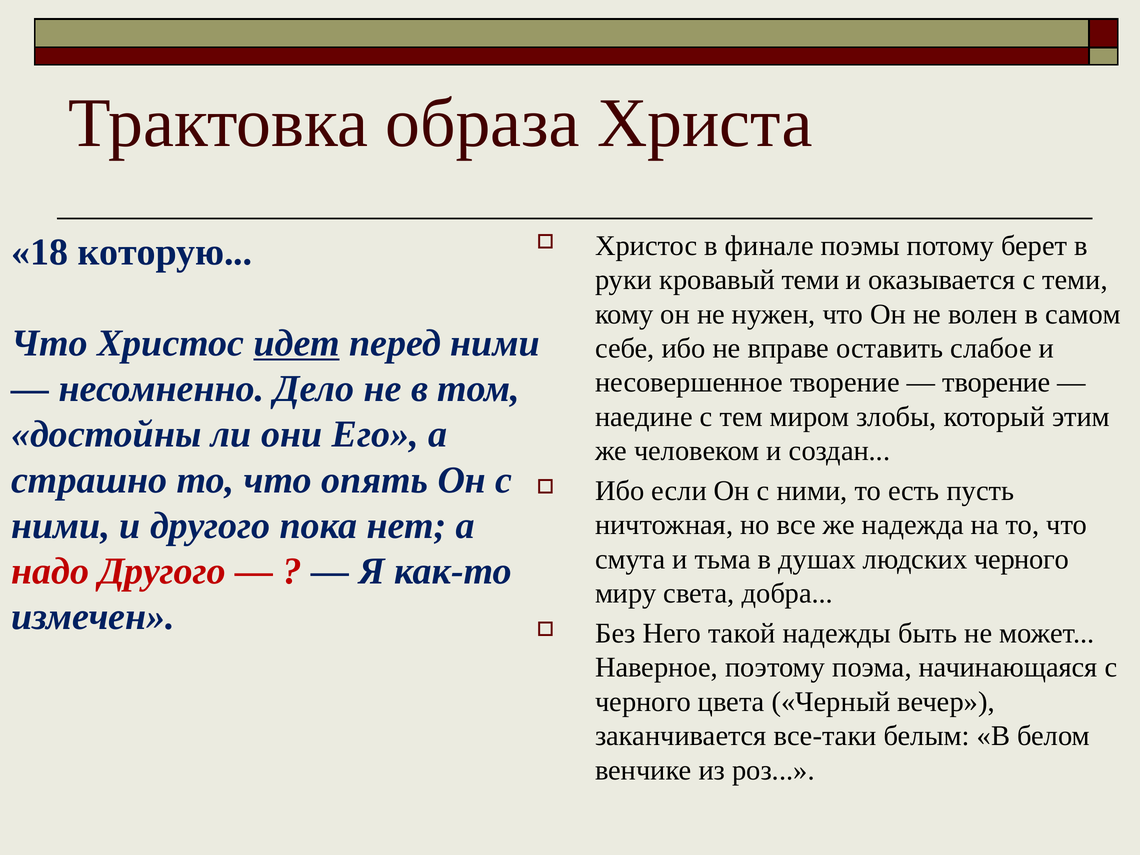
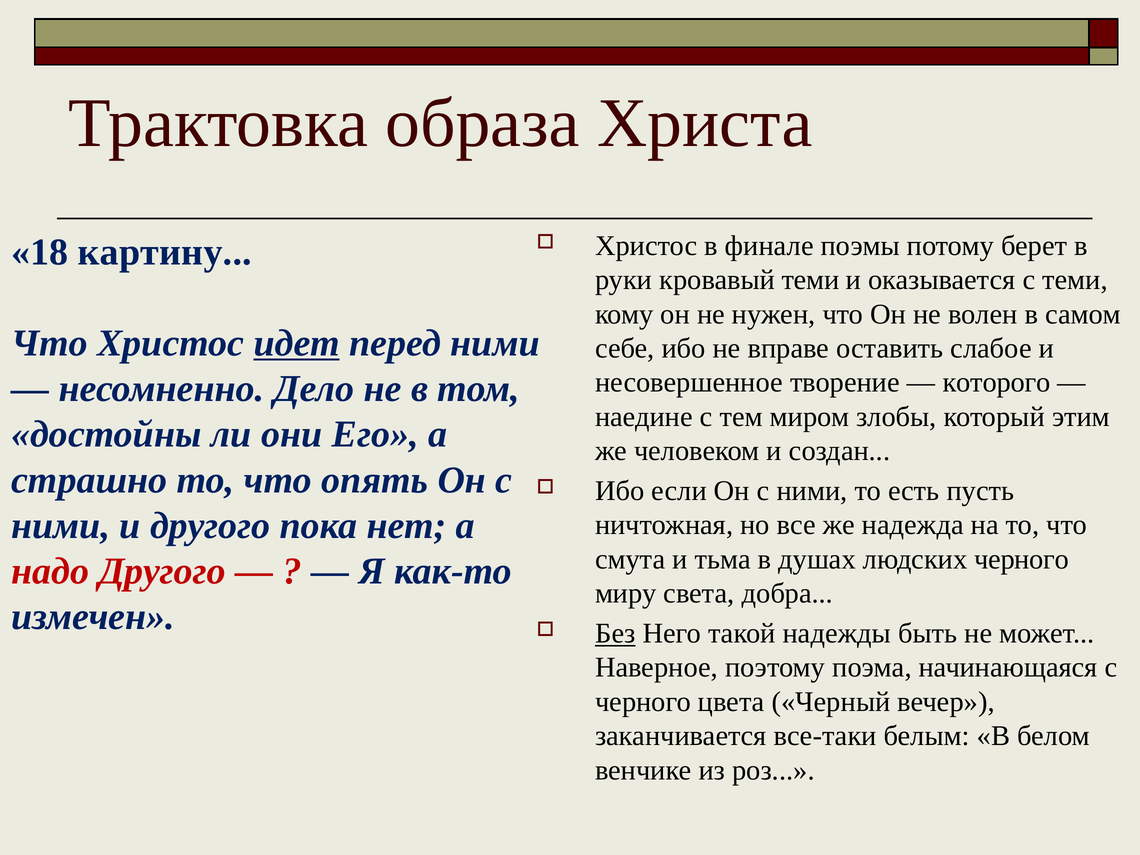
которую: которую -> картину
творение at (996, 383): творение -> которого
Без underline: none -> present
